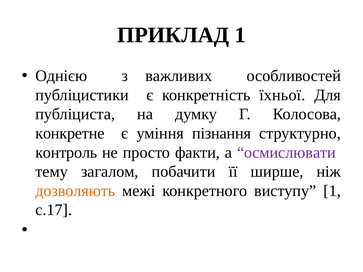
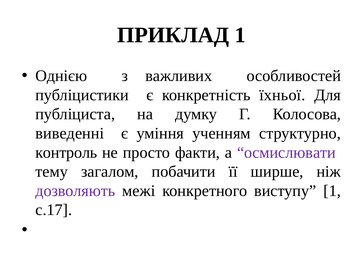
конкретне: конкретне -> виведенні
пізнання: пізнання -> ученням
дозволяють colour: orange -> purple
